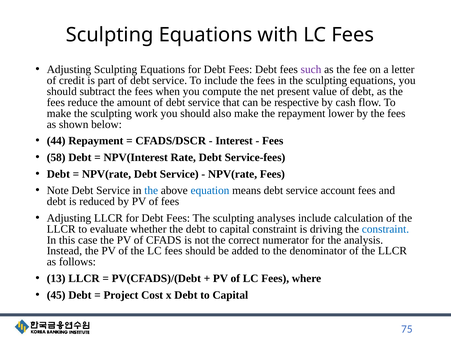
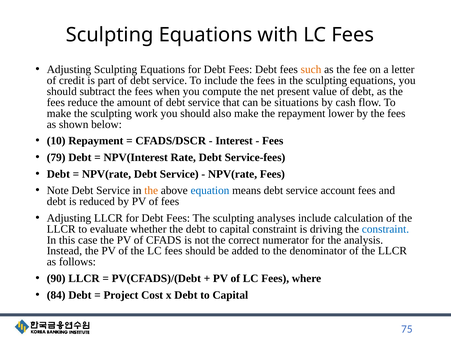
such colour: purple -> orange
respective: respective -> situations
44: 44 -> 10
58: 58 -> 79
the at (151, 191) colour: blue -> orange
13: 13 -> 90
45: 45 -> 84
